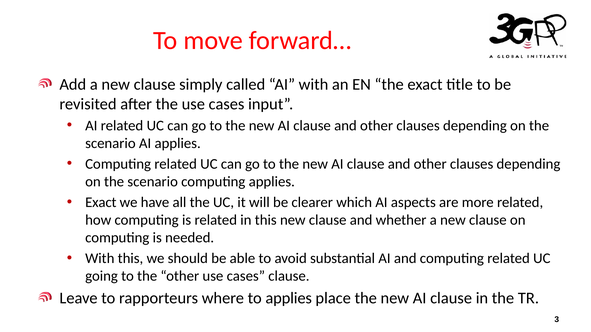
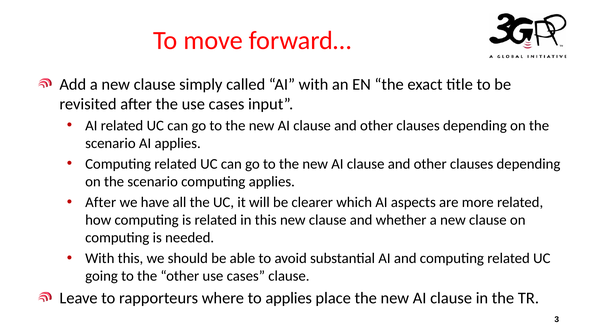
Exact at (101, 203): Exact -> After
